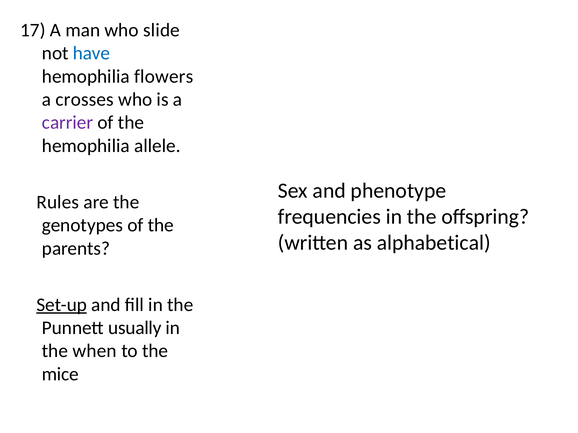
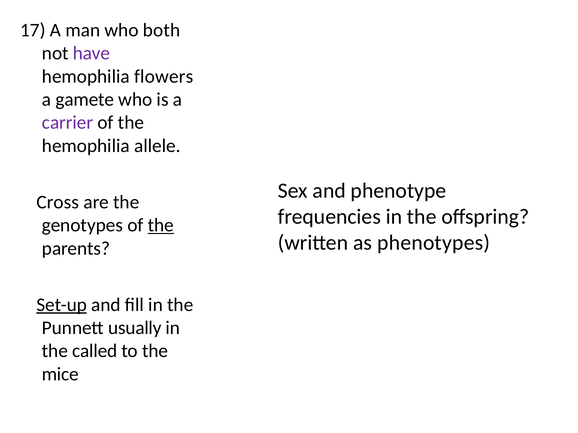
slide: slide -> both
have colour: blue -> purple
crosses: crosses -> gamete
Rules: Rules -> Cross
the at (161, 225) underline: none -> present
alphabetical: alphabetical -> phenotypes
when: when -> called
